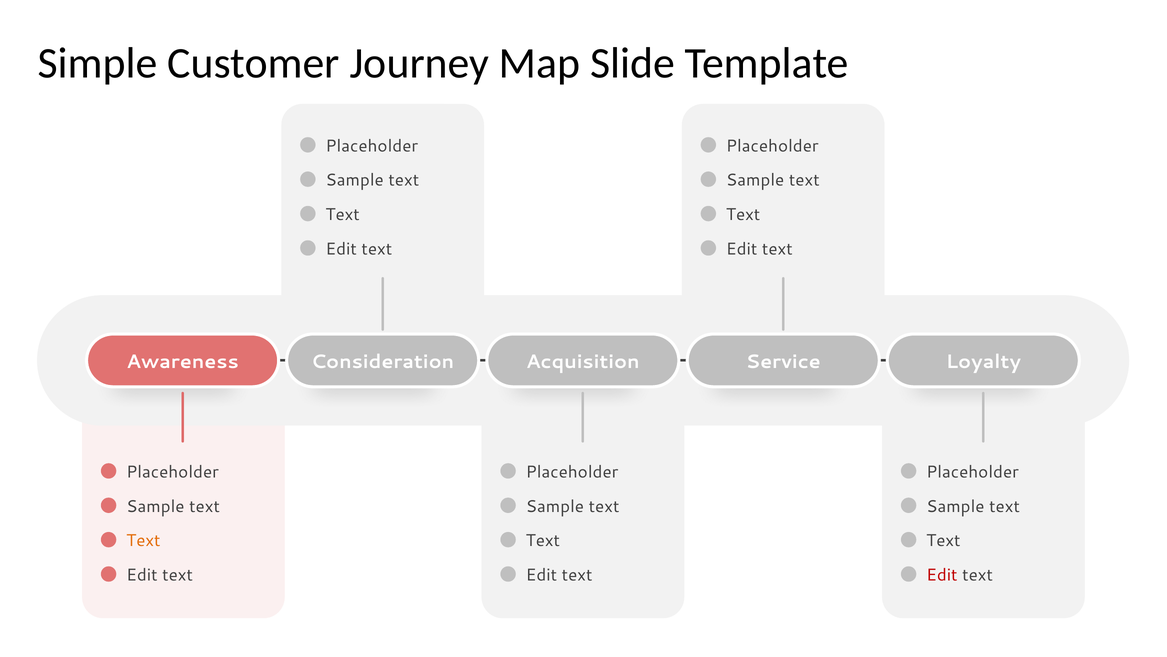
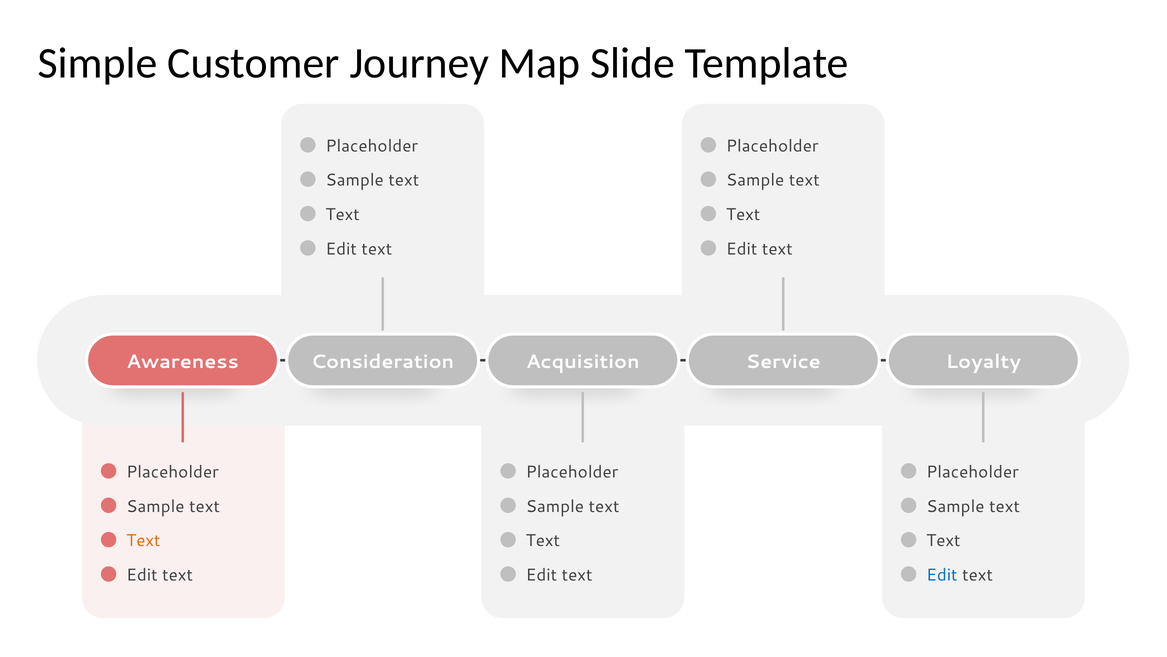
Edit at (942, 575) colour: red -> blue
